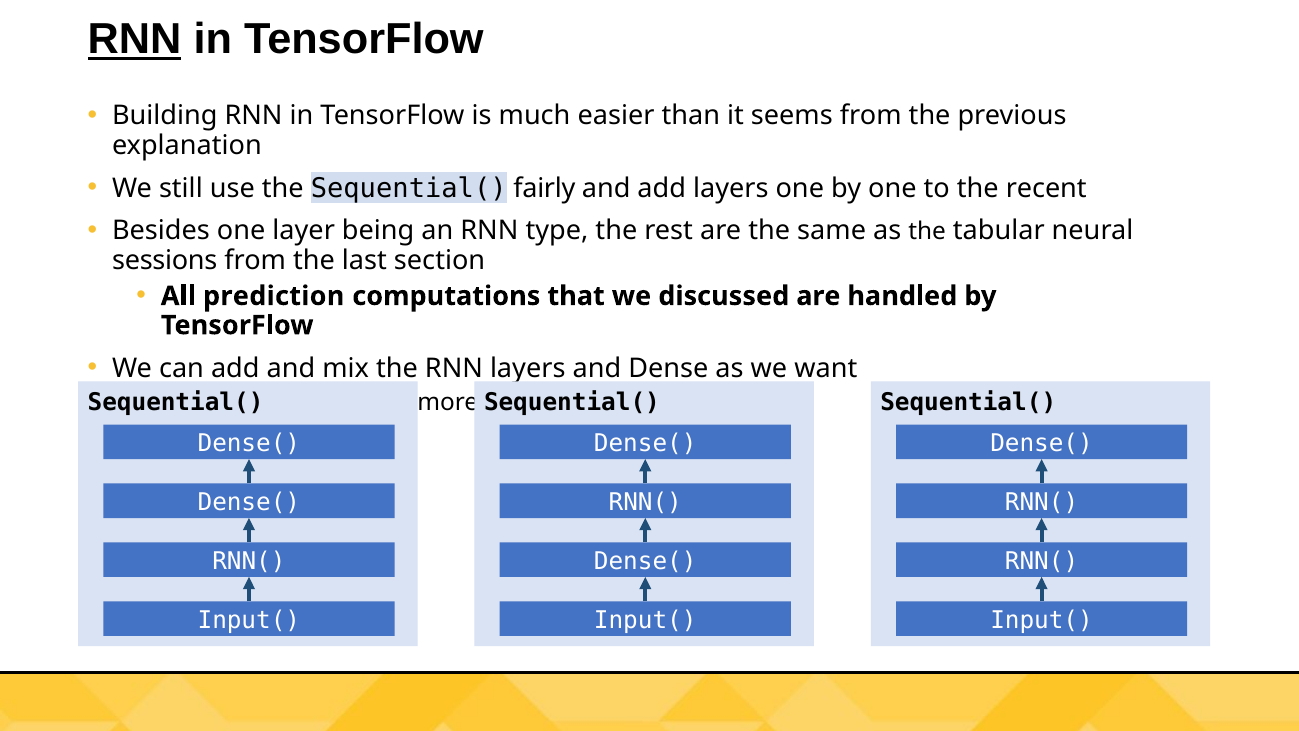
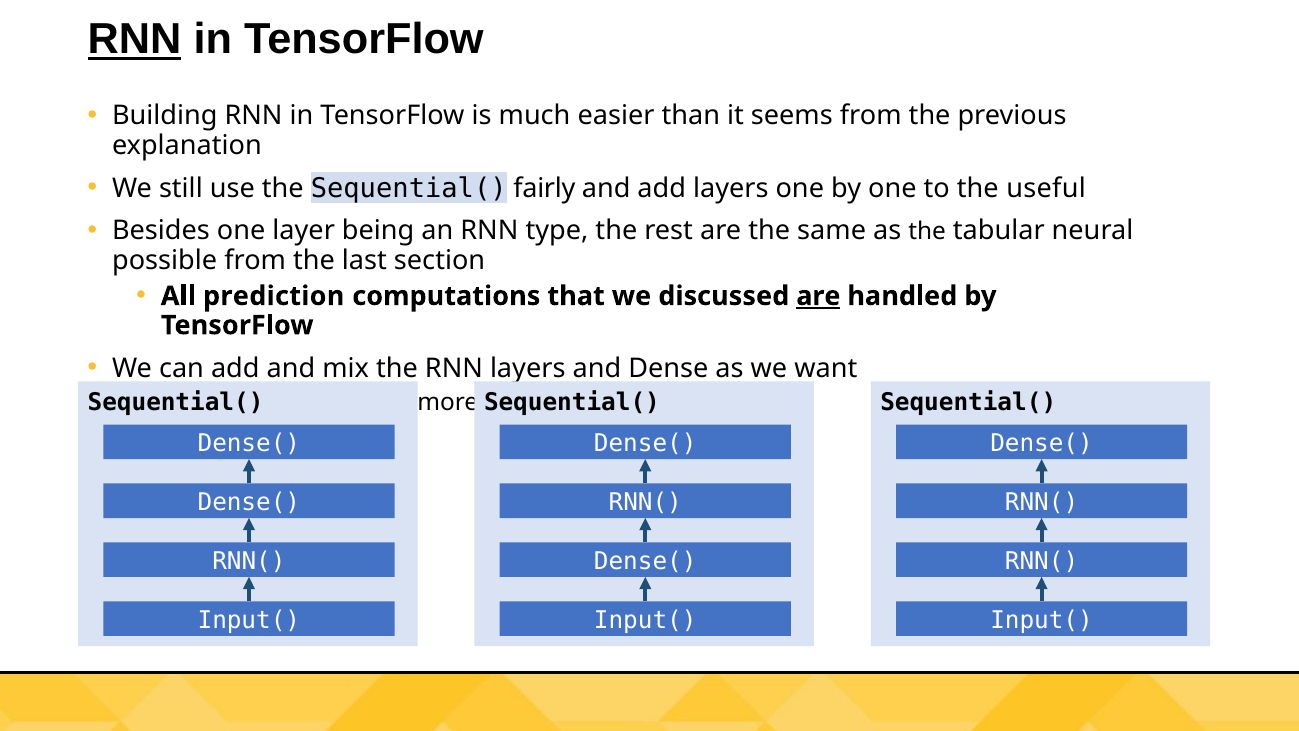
recent: recent -> useful
sessions: sessions -> possible
are at (818, 296) underline: none -> present
